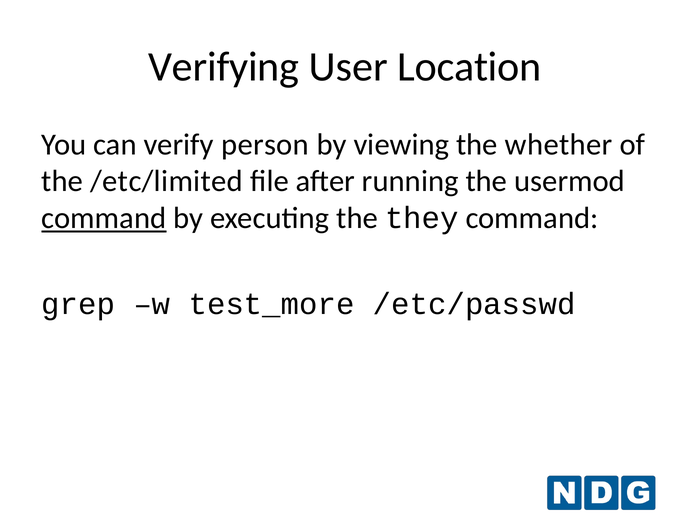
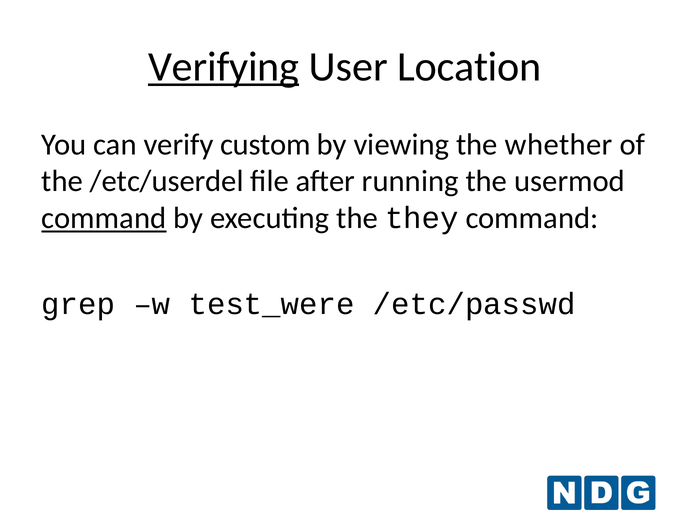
Verifying underline: none -> present
person: person -> custom
/etc/limited: /etc/limited -> /etc/userdel
test_more: test_more -> test_were
